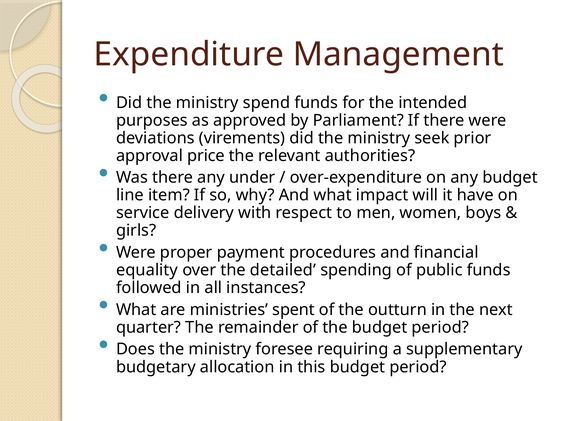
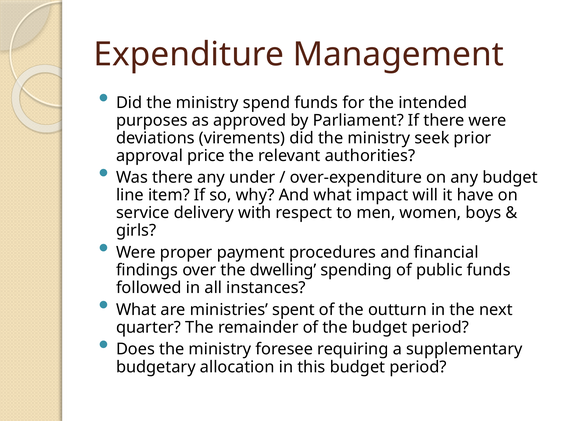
equality: equality -> findings
detailed: detailed -> dwelling
